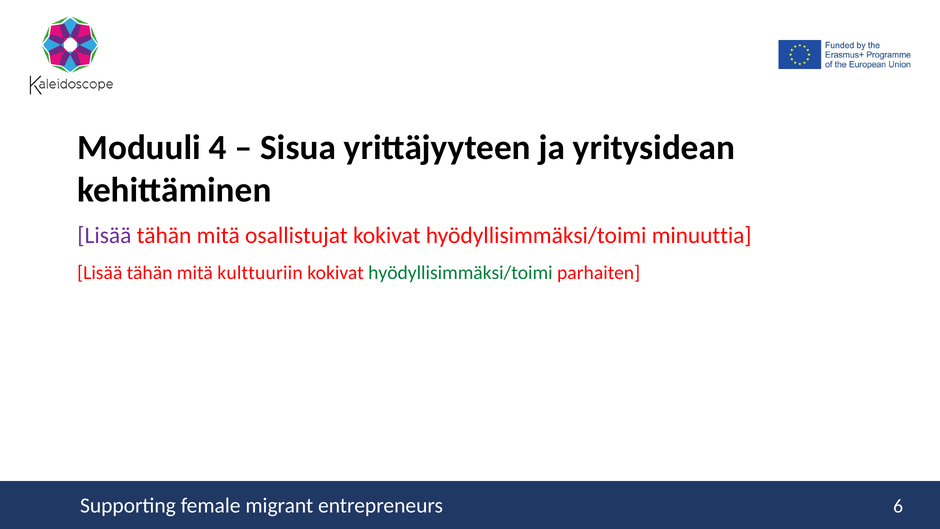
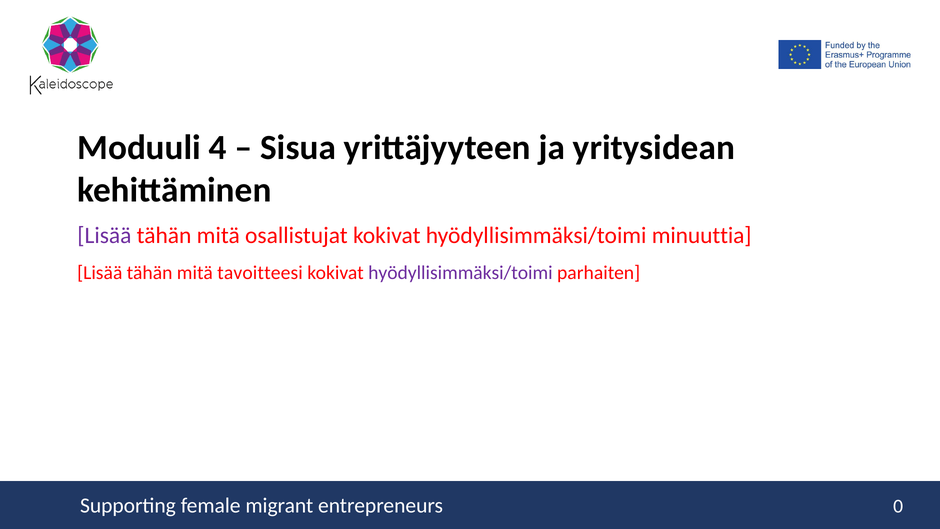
kulttuuriin: kulttuuriin -> tavoitteesi
hyödyllisimmäksi/toimi at (460, 273) colour: green -> purple
6: 6 -> 0
